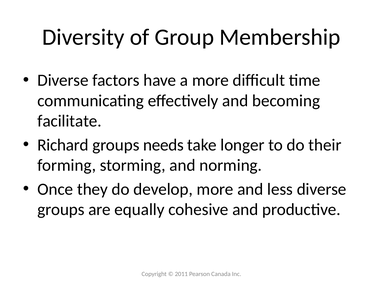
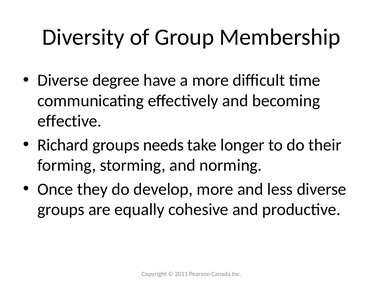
factors: factors -> degree
facilitate: facilitate -> effective
